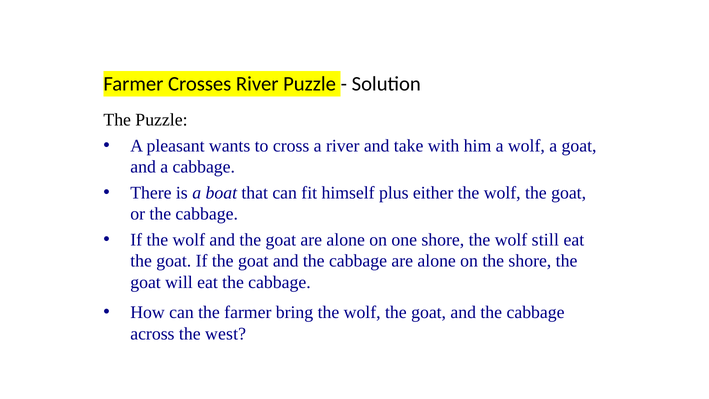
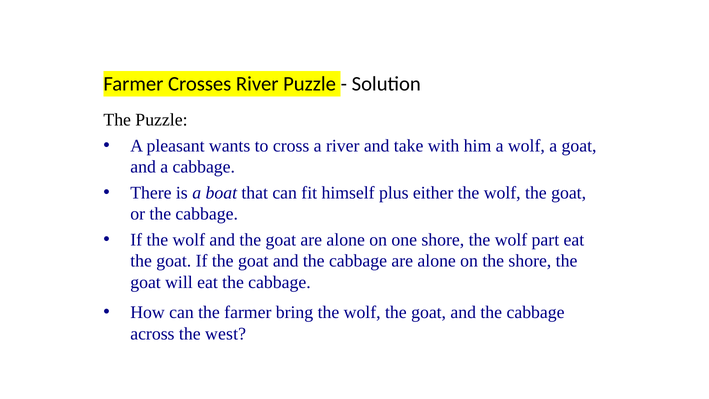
still: still -> part
